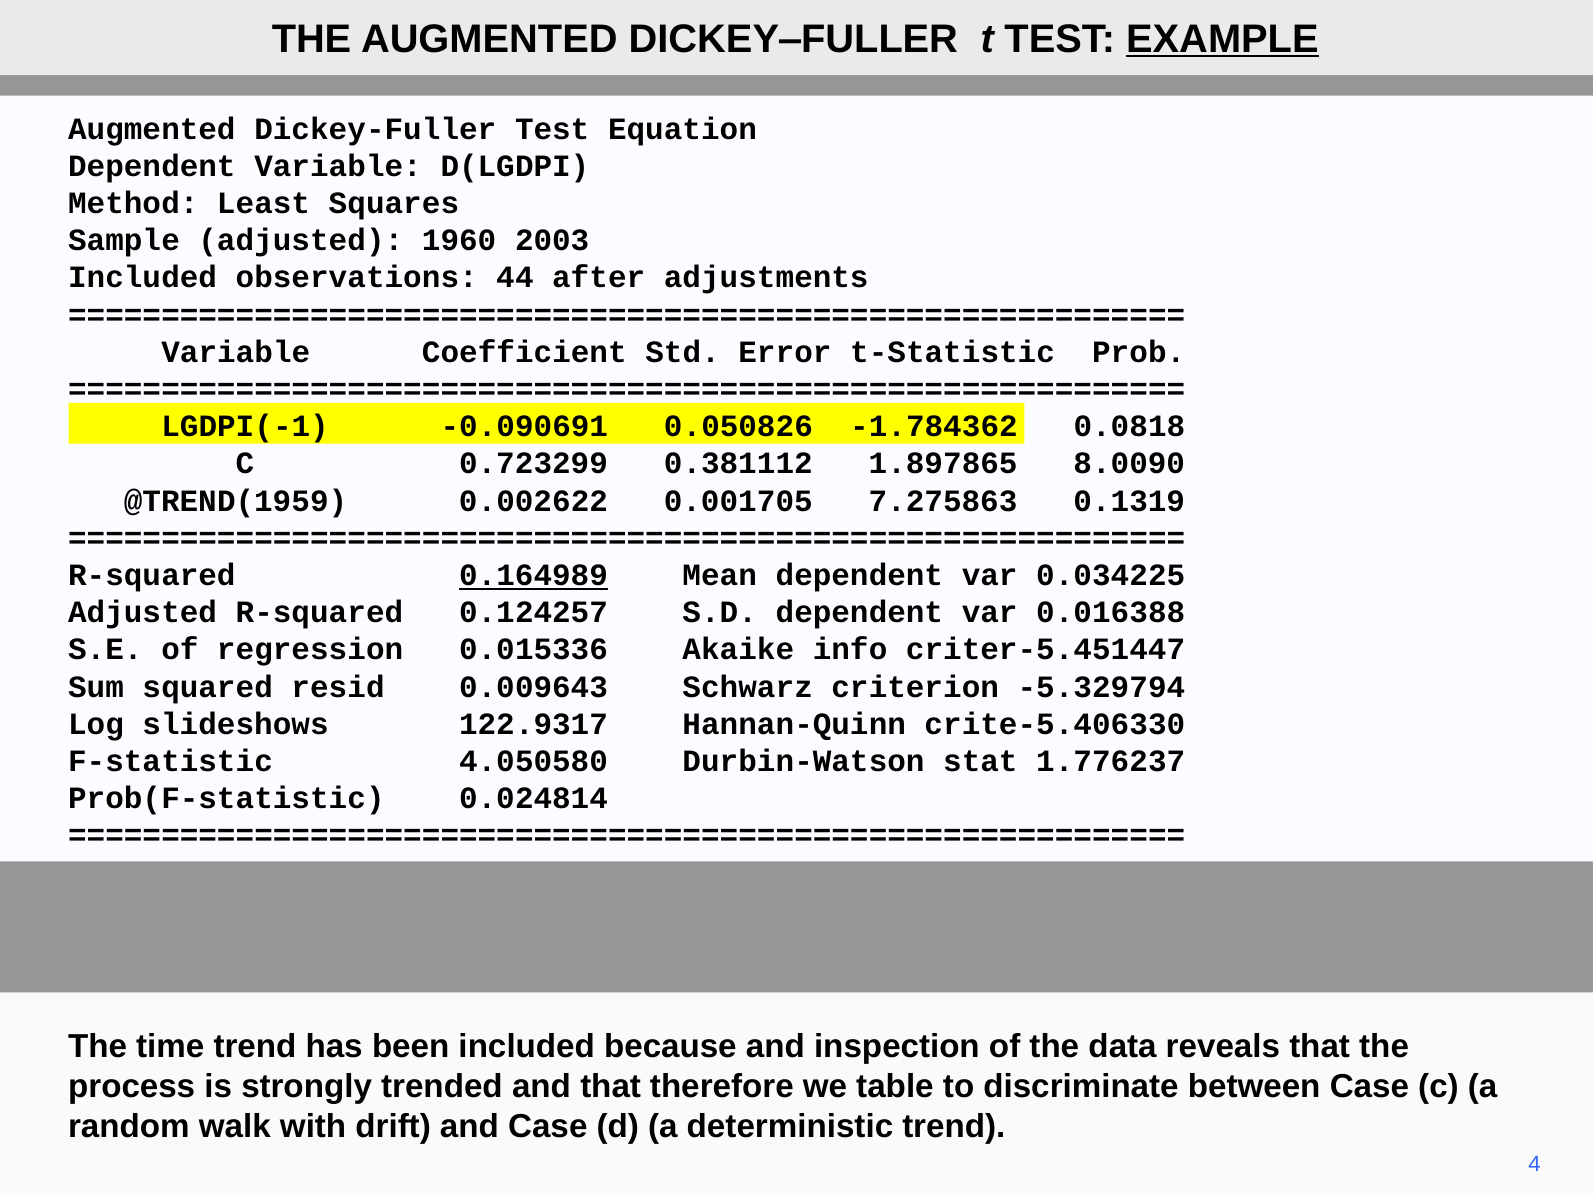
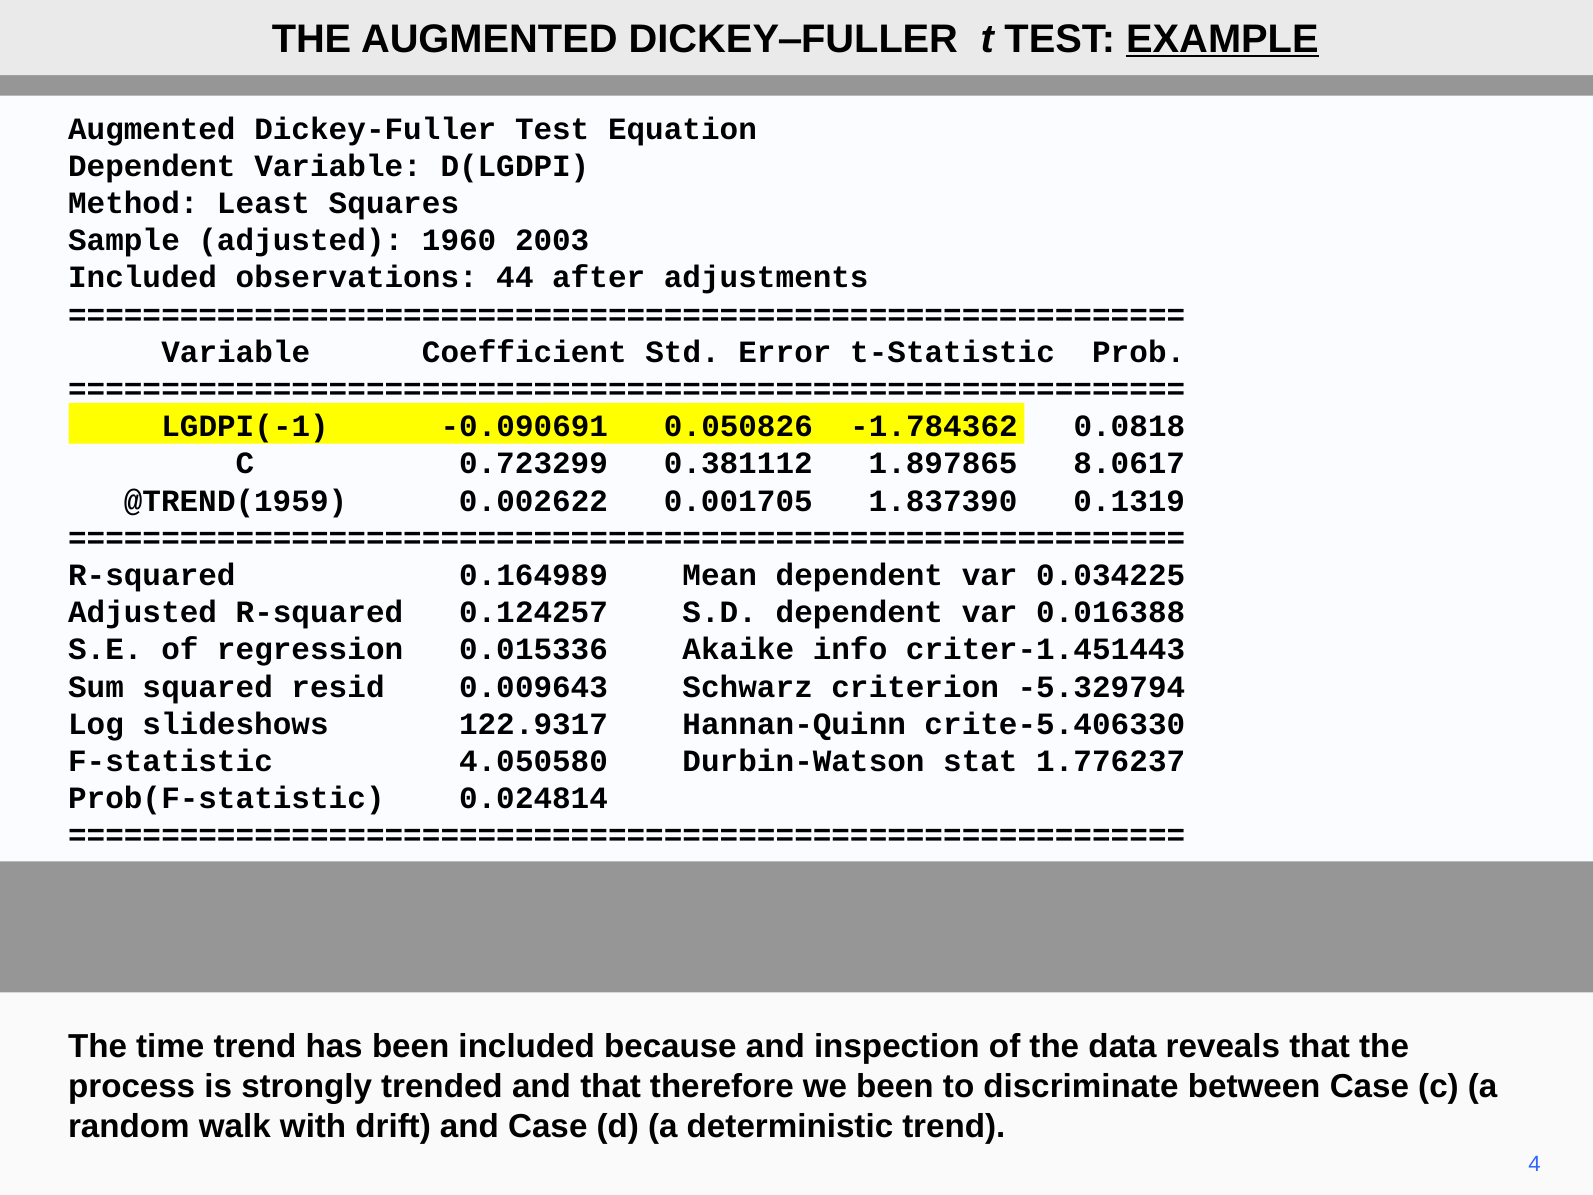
8.0090: 8.0090 -> 8.0617
7.275863: 7.275863 -> 1.837390
0.164989 underline: present -> none
criter-5.451447: criter-5.451447 -> criter-1.451443
we table: table -> been
